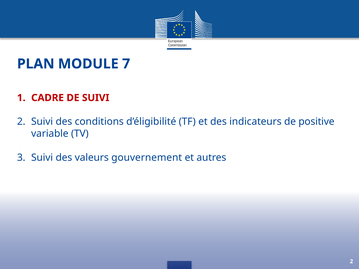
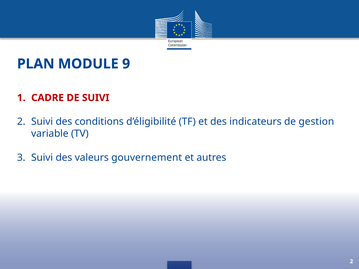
7: 7 -> 9
positive: positive -> gestion
